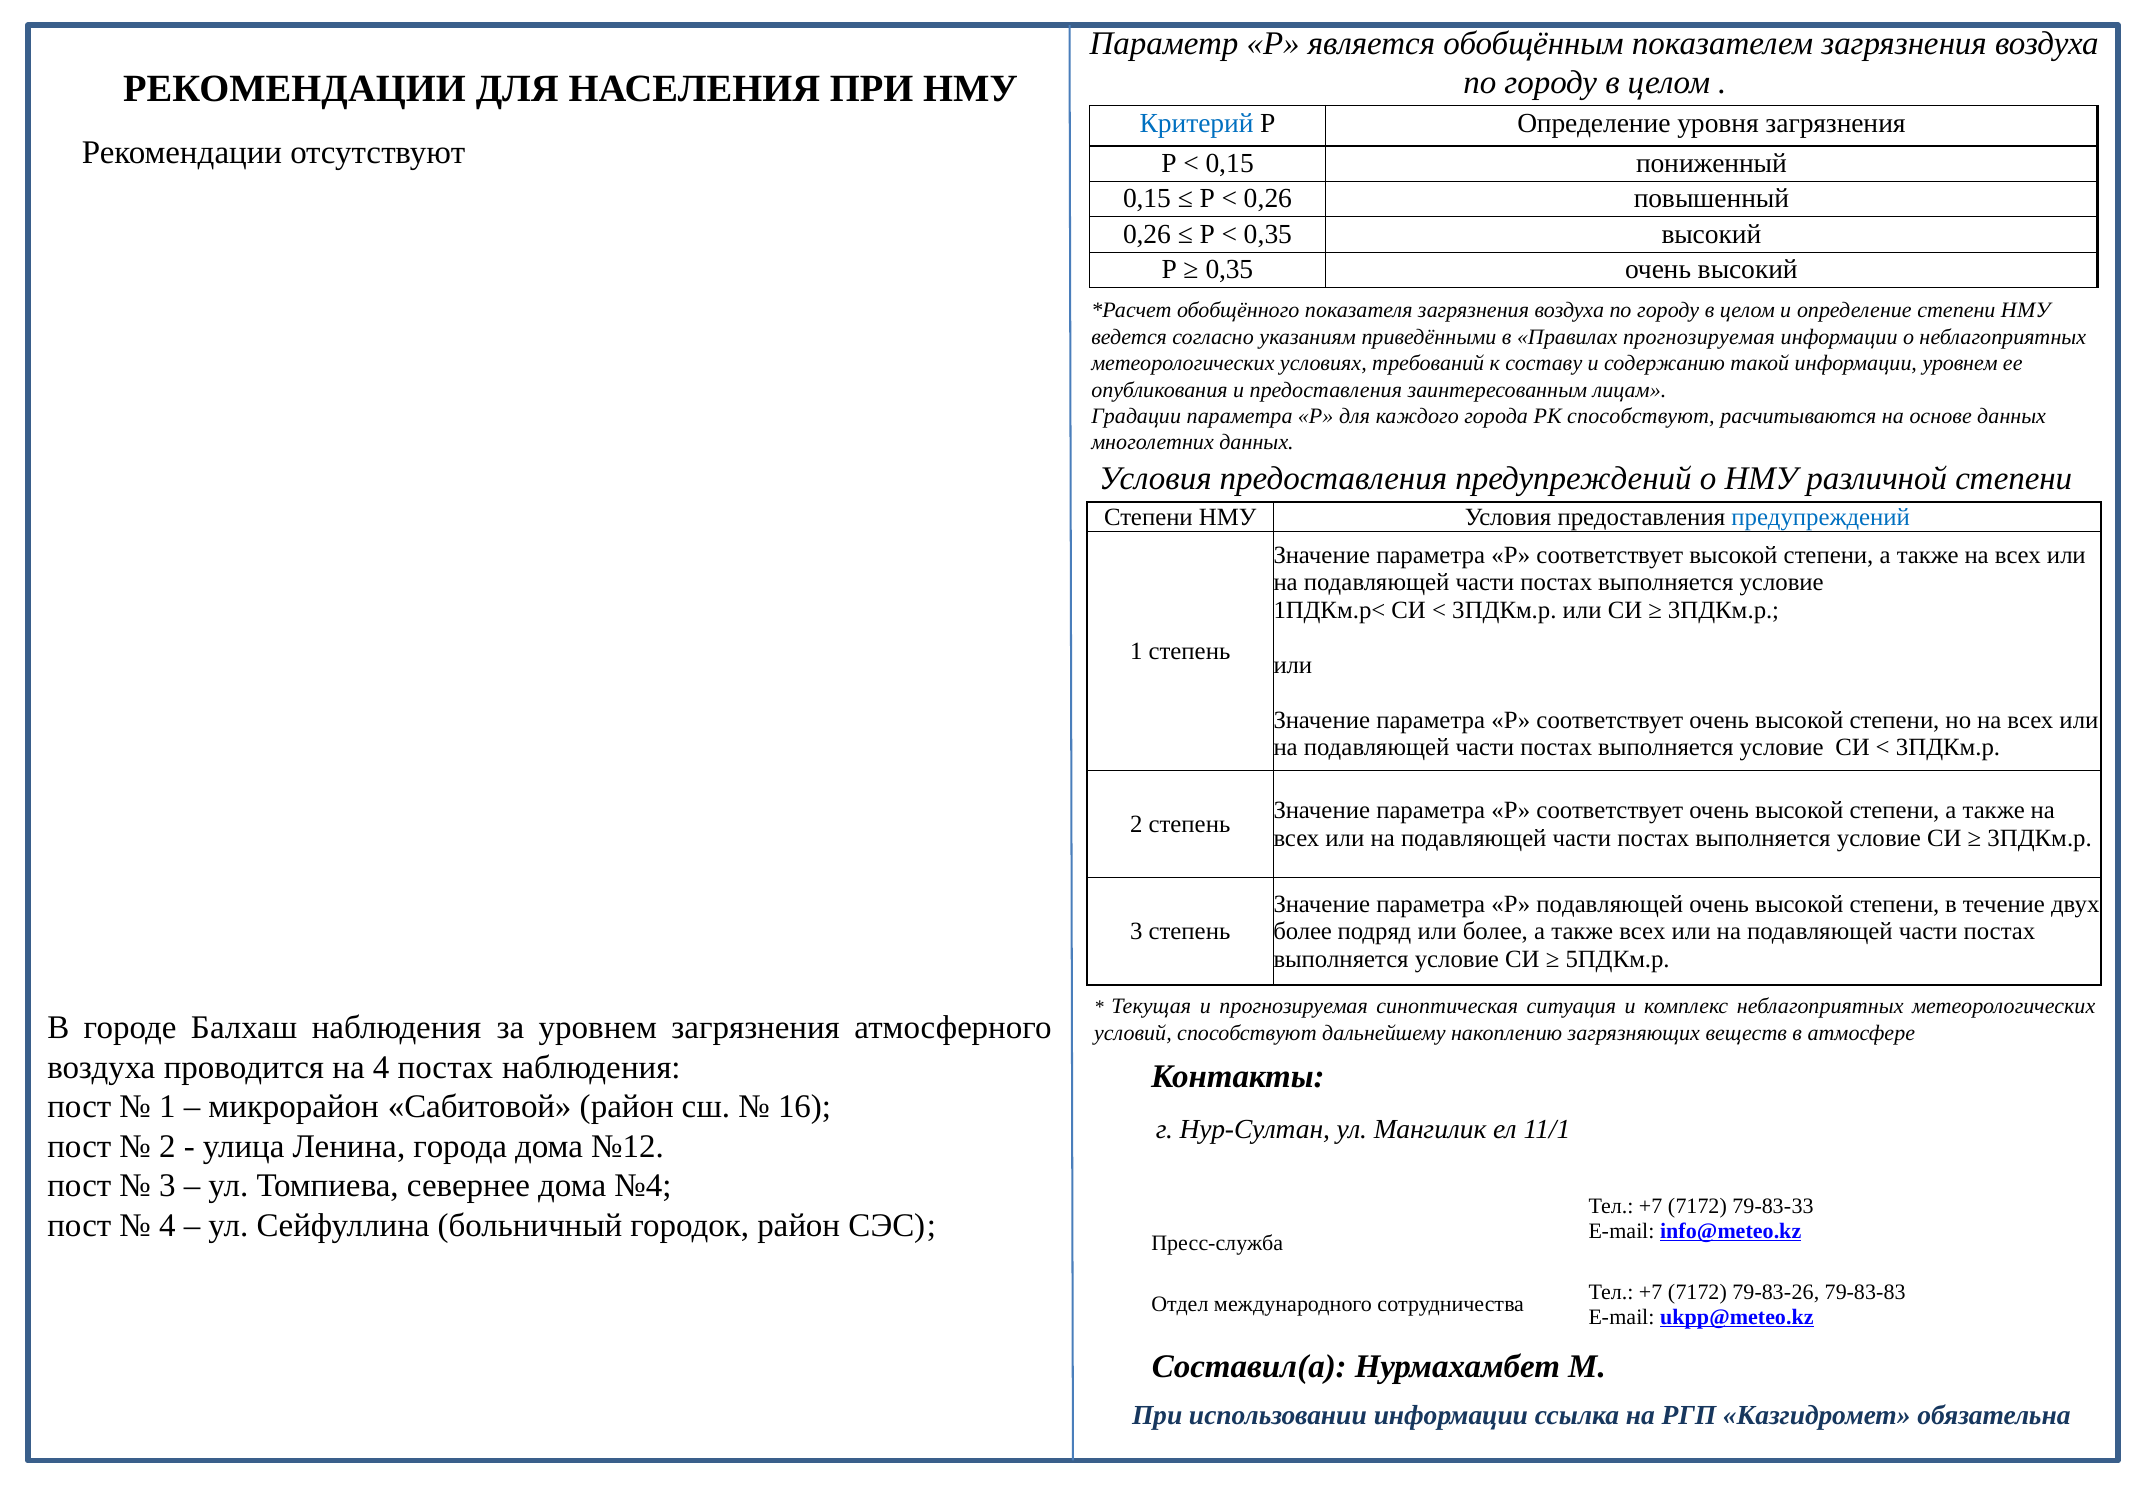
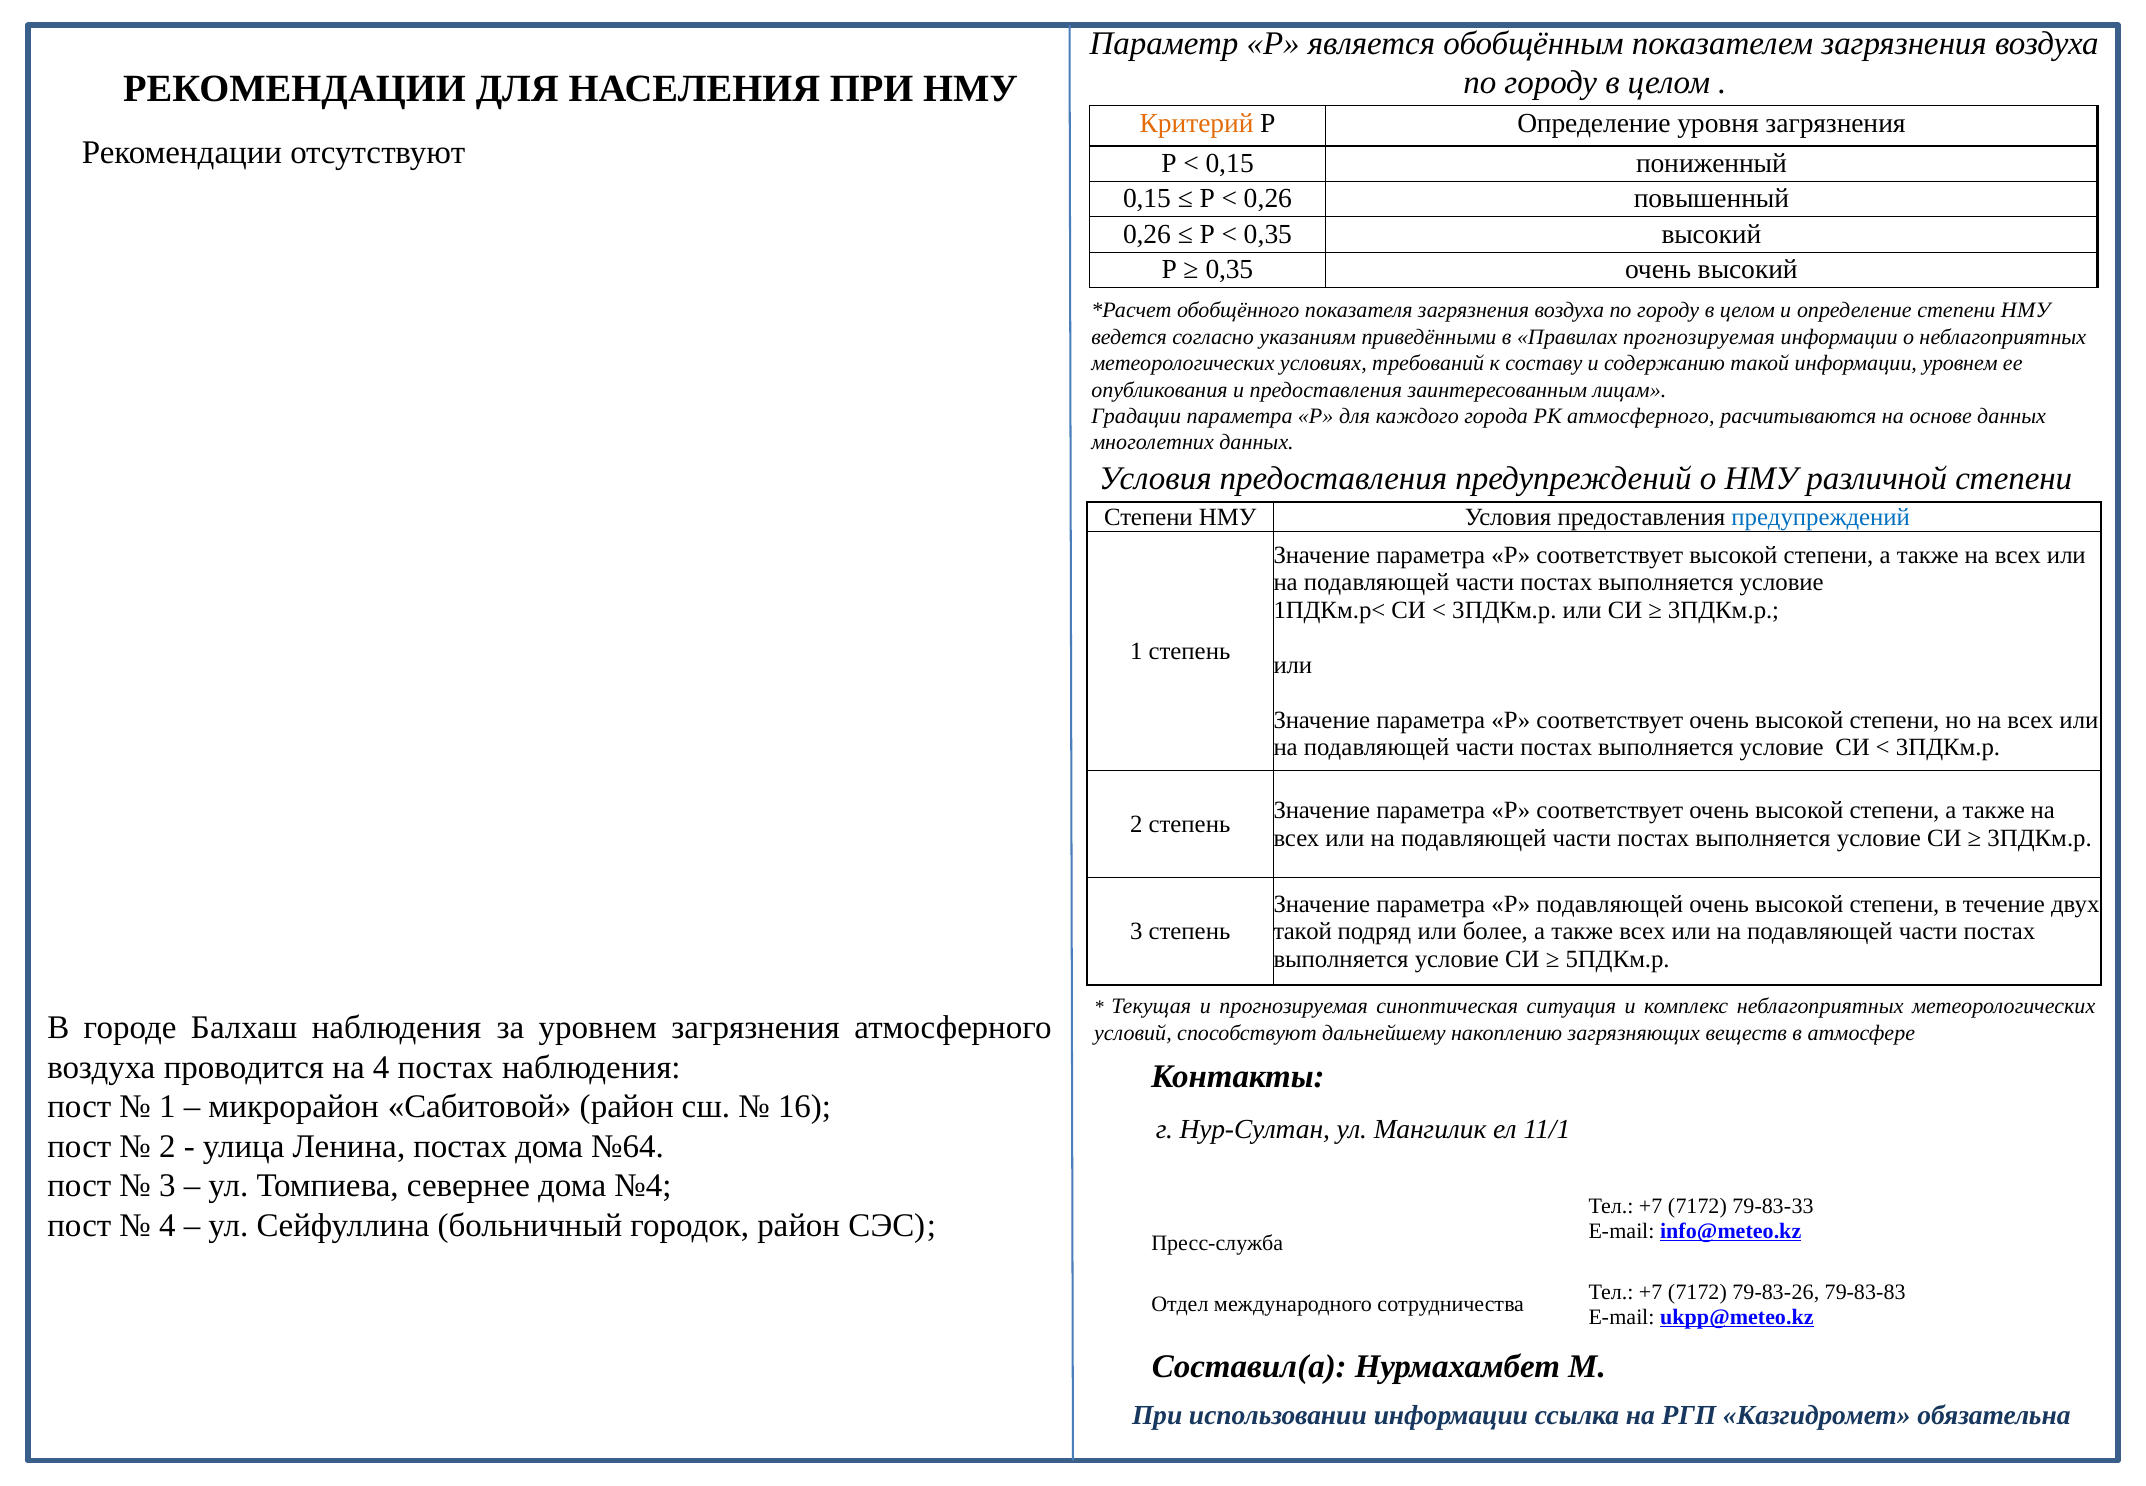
Критерий colour: blue -> orange
РК способствуют: способствуют -> атмосферного
более at (1303, 931): более -> такой
Ленина города: города -> постах
№12: №12 -> №64
